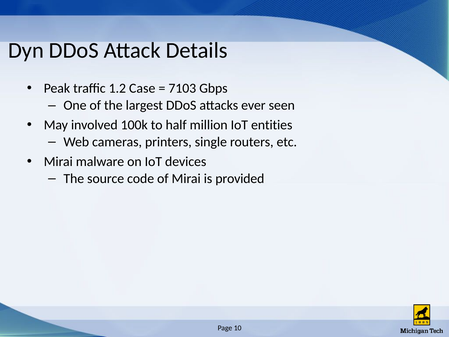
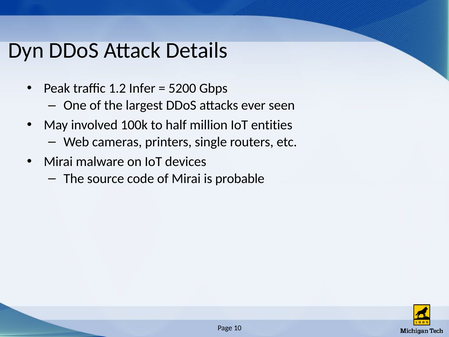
Case: Case -> Infer
7103: 7103 -> 5200
provided: provided -> probable
